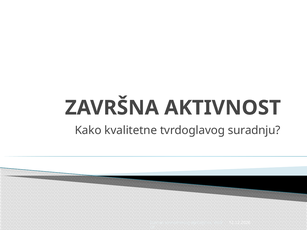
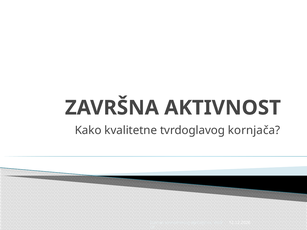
suradnju: suradnju -> kornjača
